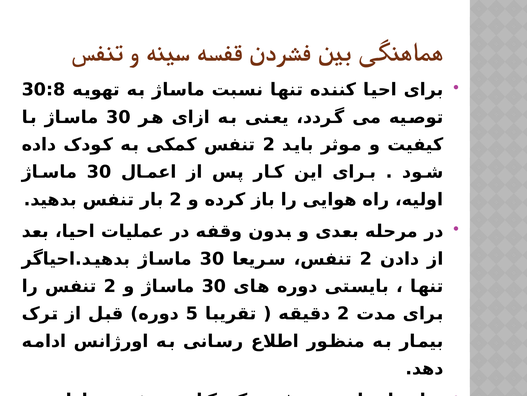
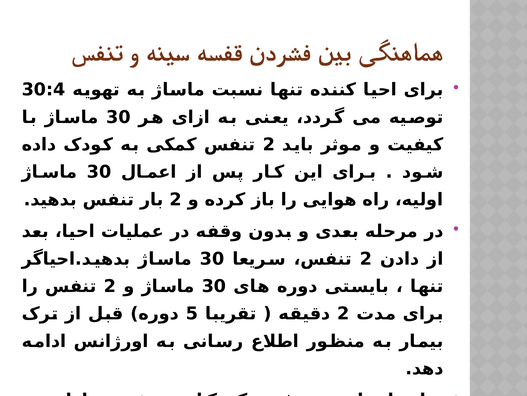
30:8: 30:8 -> 30:4
